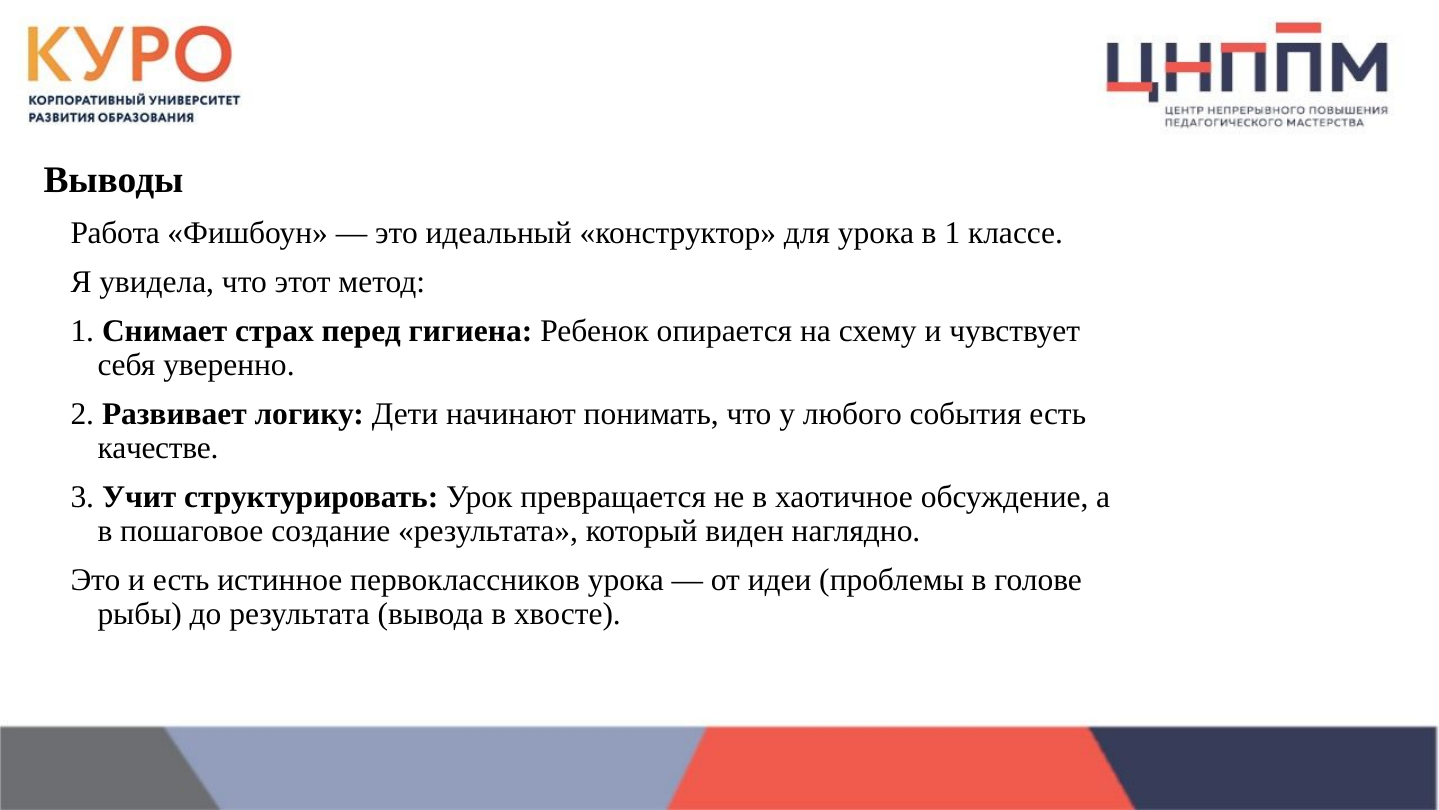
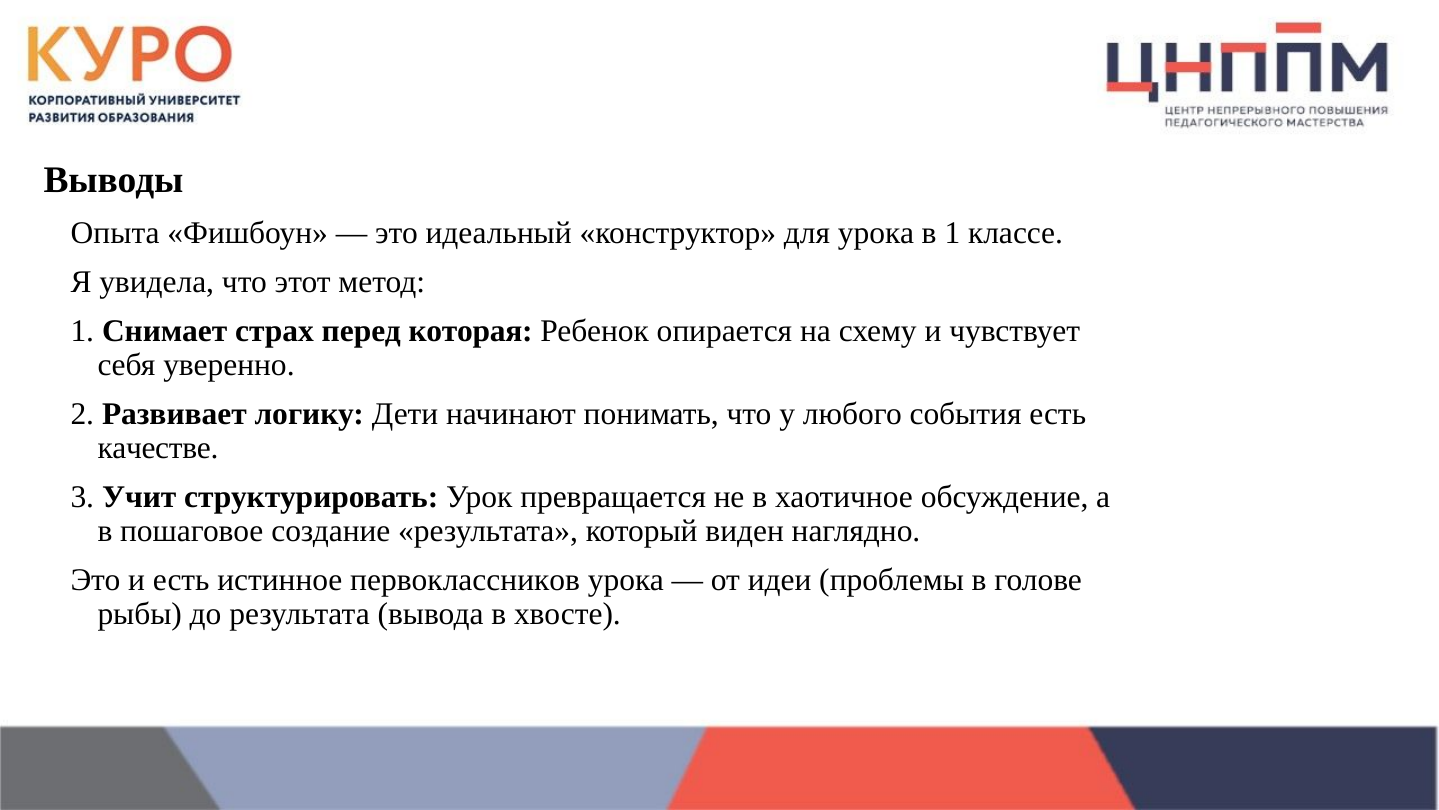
Работа: Работа -> Опыта
гигиена: гигиена -> которая
